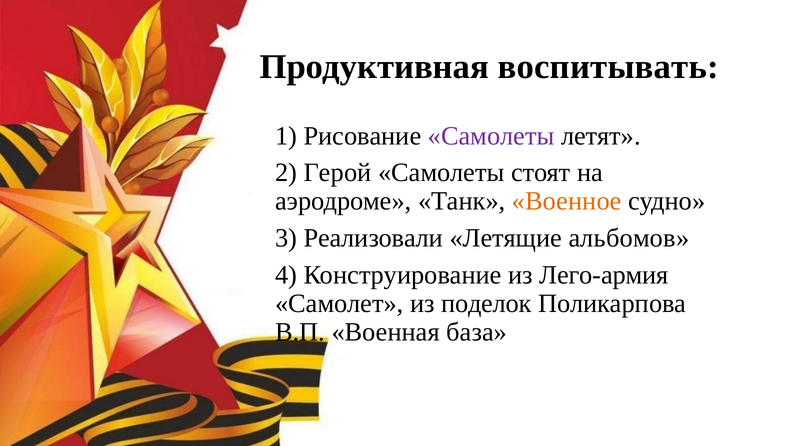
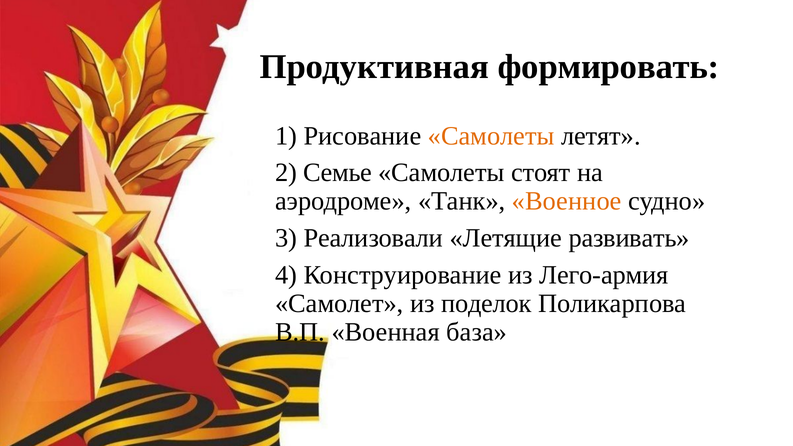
воспитывать: воспитывать -> формировать
Самолеты at (491, 136) colour: purple -> orange
Герой: Герой -> Семье
альбомов: альбомов -> развивать
